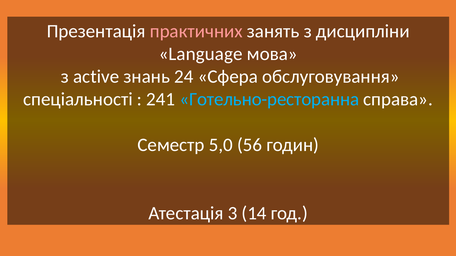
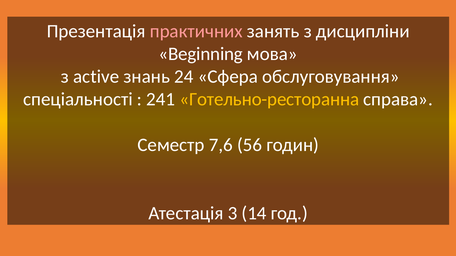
Language: Language -> Beginning
Готельно-ресторанна colour: light blue -> yellow
5,0: 5,0 -> 7,6
